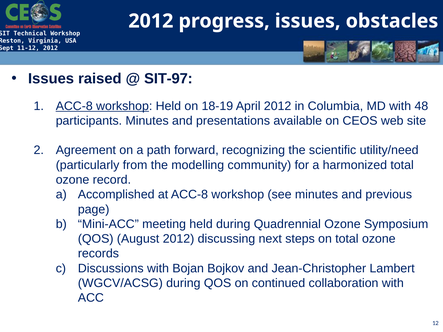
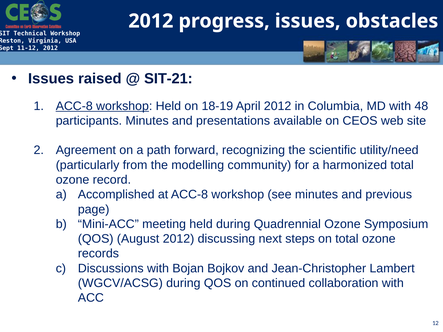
SIT-97: SIT-97 -> SIT-21
